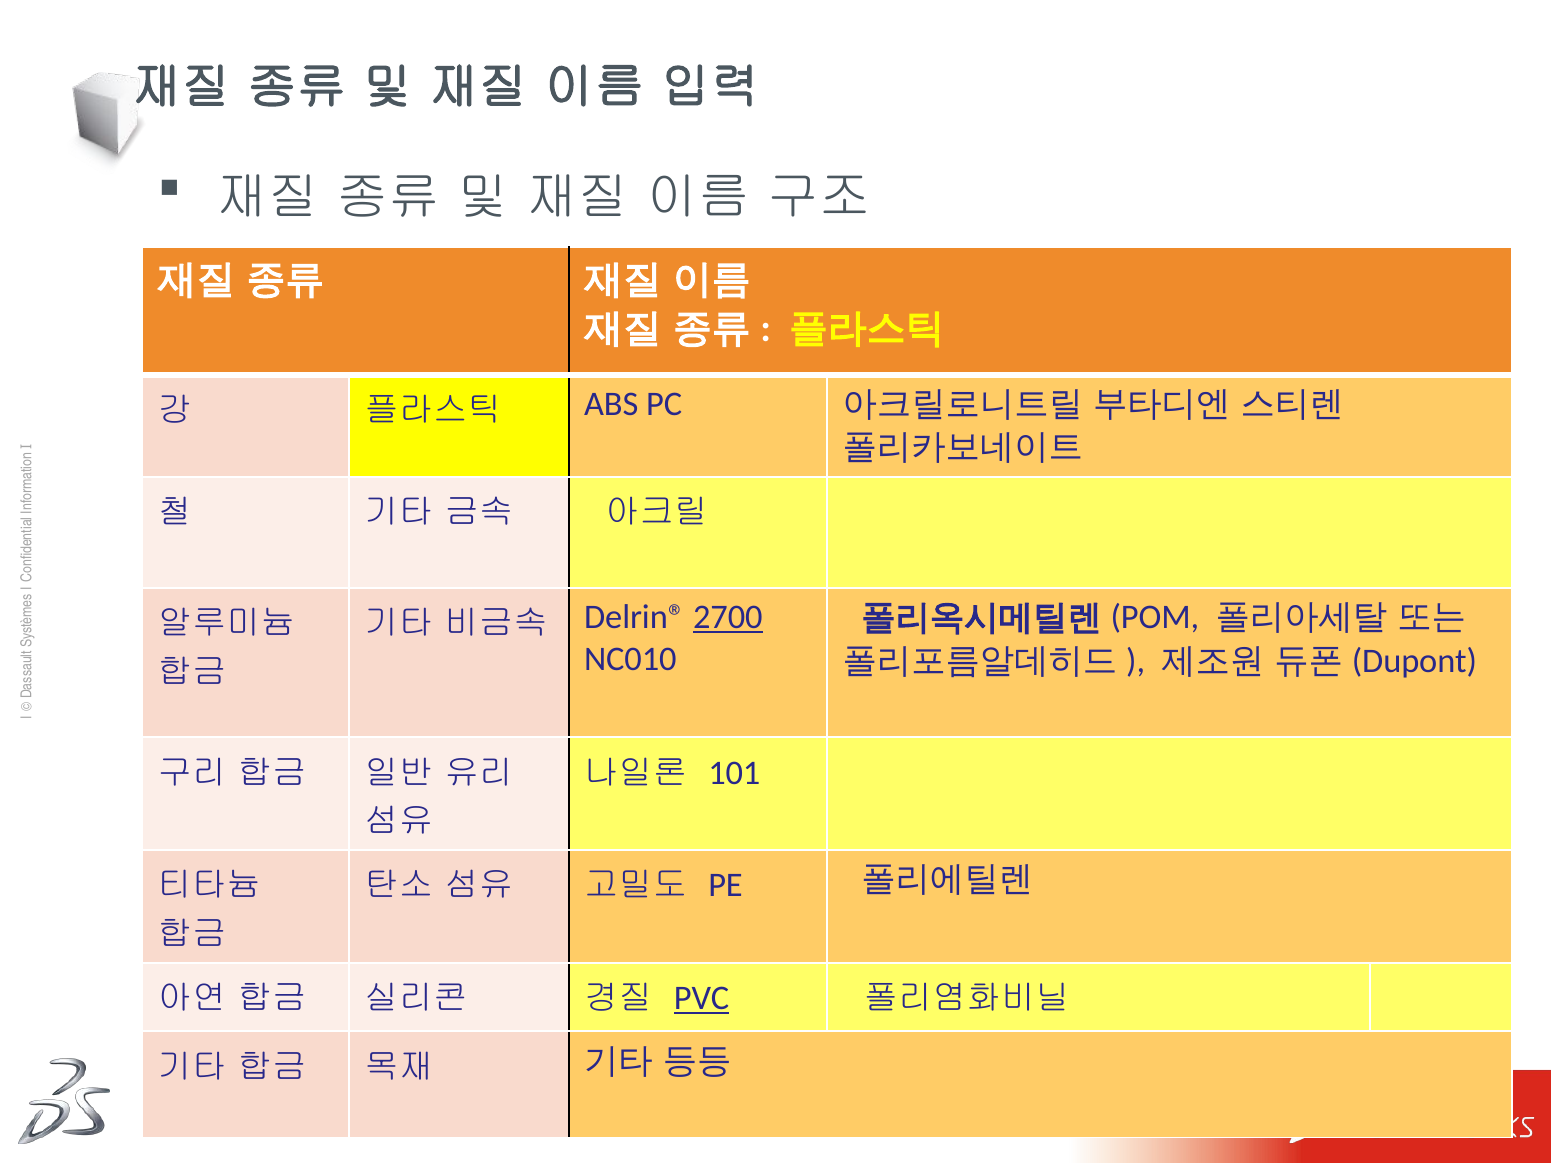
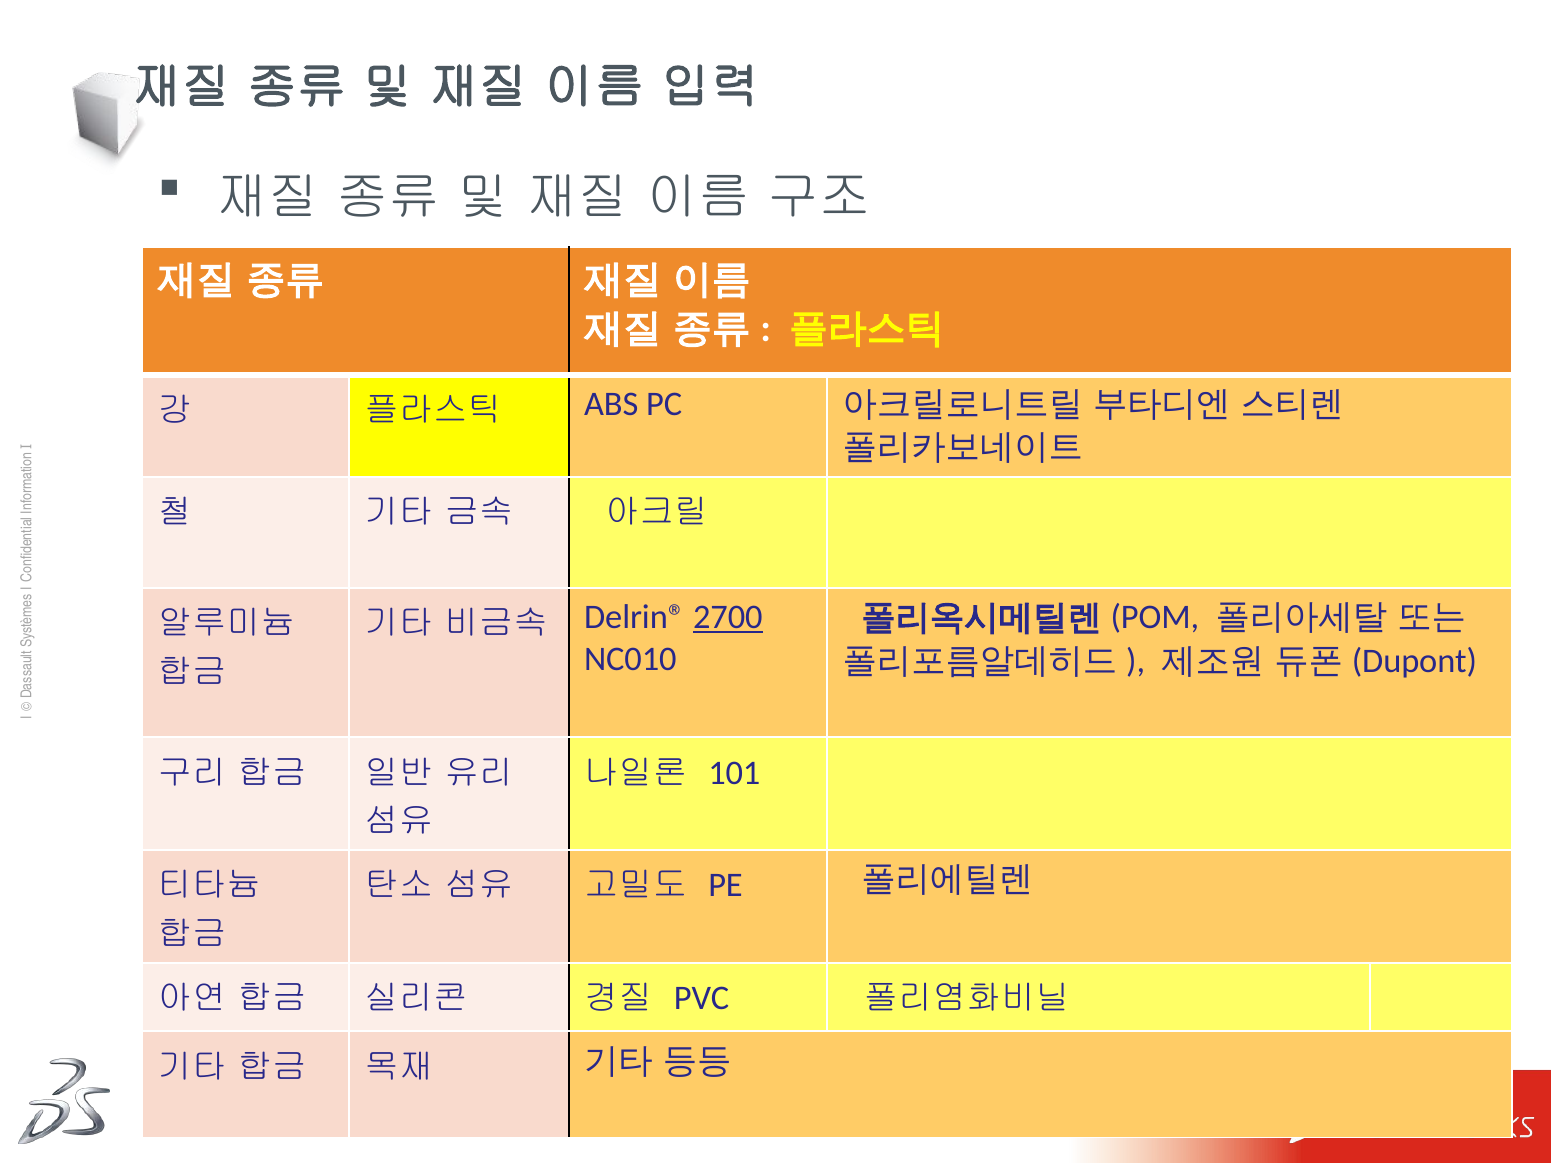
PVC underline: present -> none
